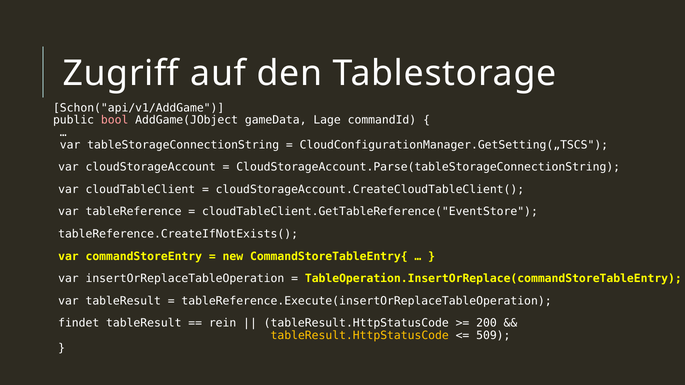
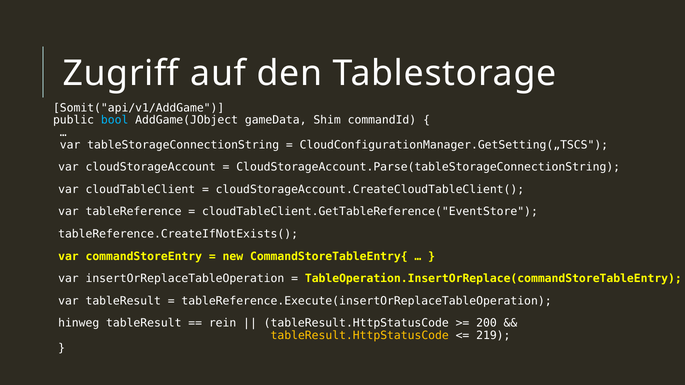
Schon("api/v1/AddGame: Schon("api/v1/AddGame -> Somit("api/v1/AddGame
bool colour: pink -> light blue
Lage: Lage -> Shim
findet: findet -> hinweg
509: 509 -> 219
